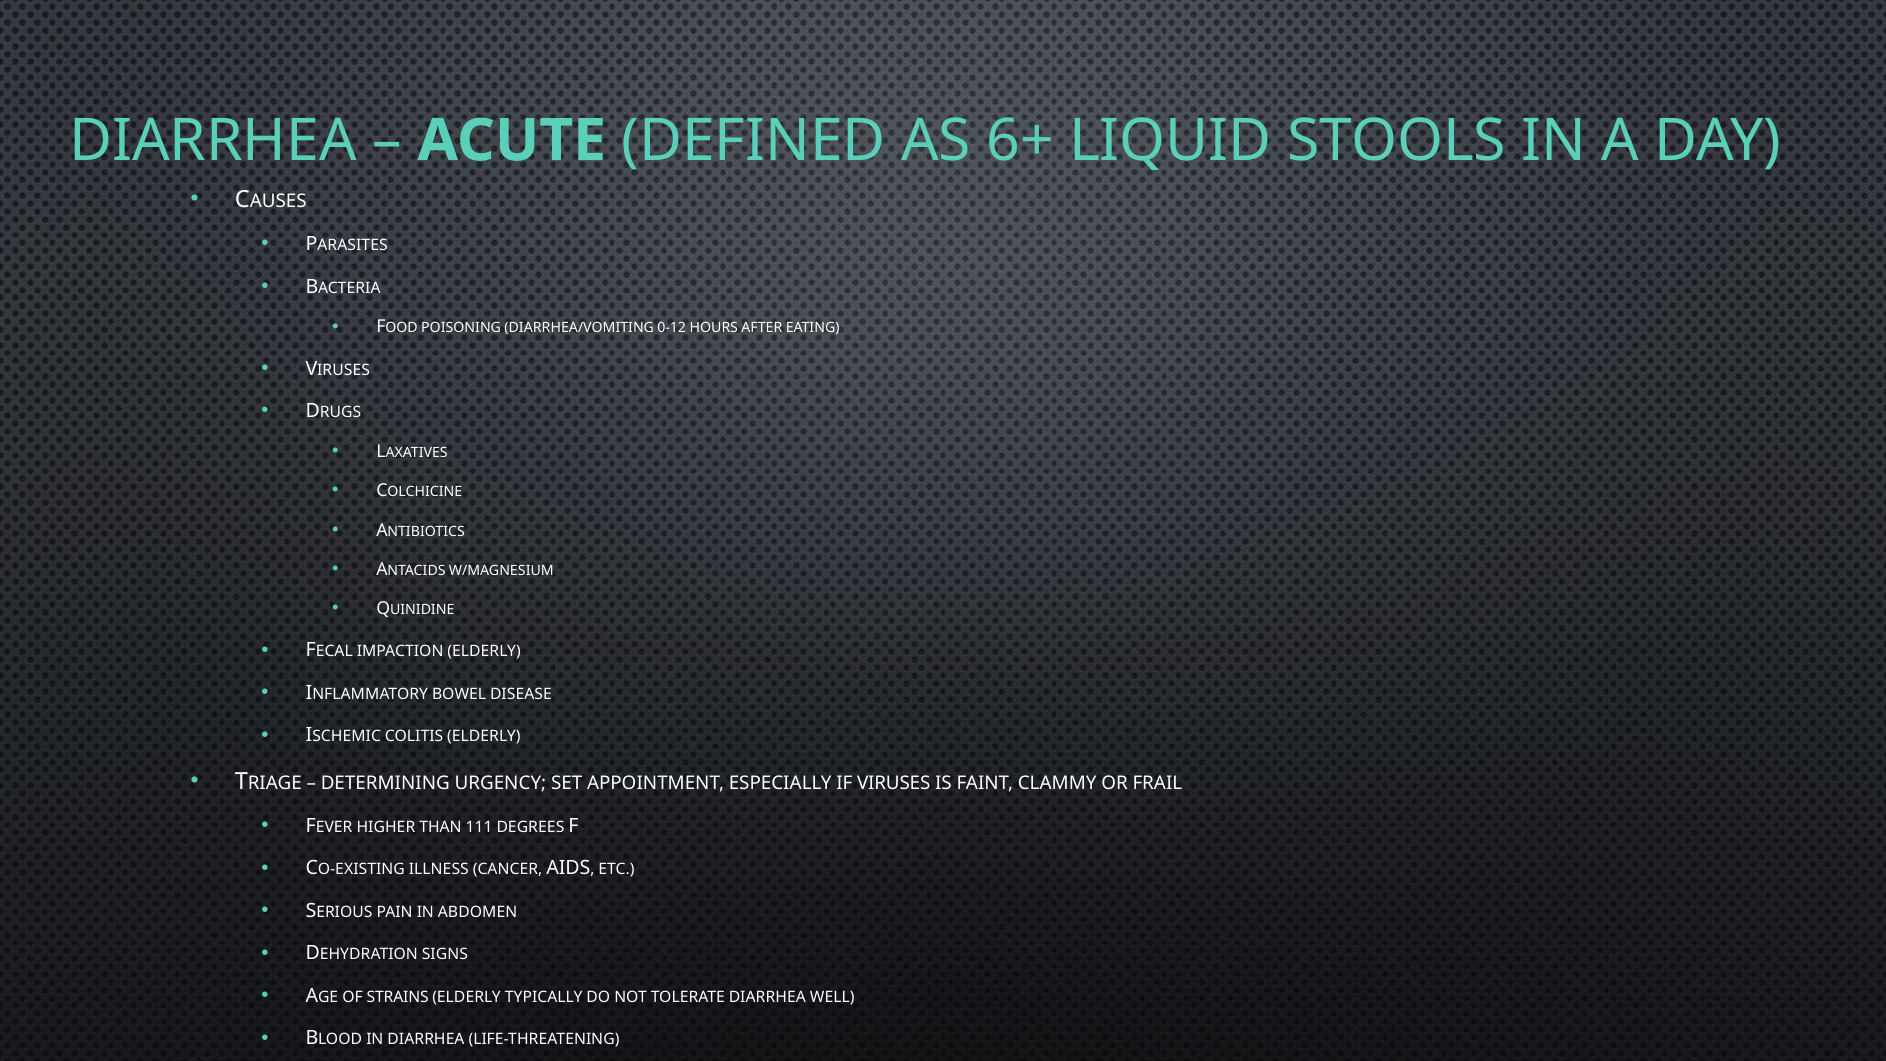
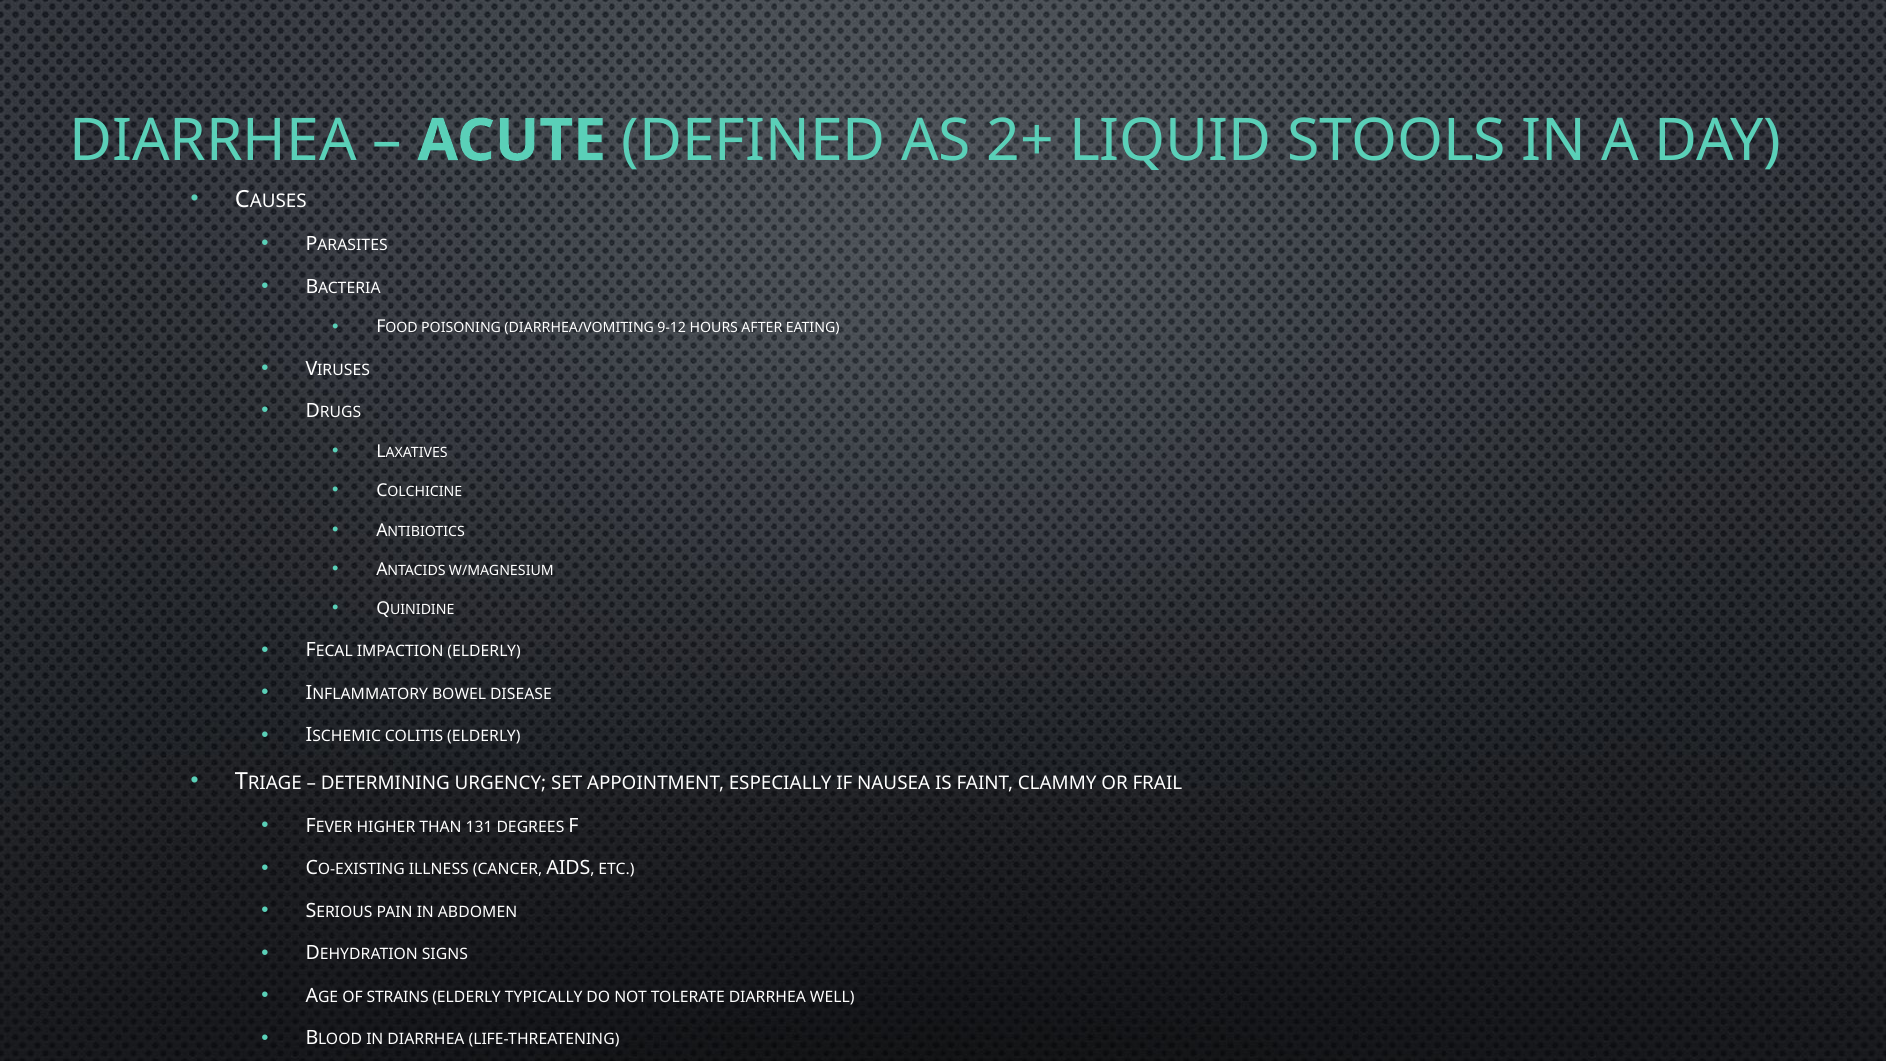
6+: 6+ -> 2+
0-12: 0-12 -> 9-12
IF VIRUSES: VIRUSES -> NAUSEA
111: 111 -> 131
